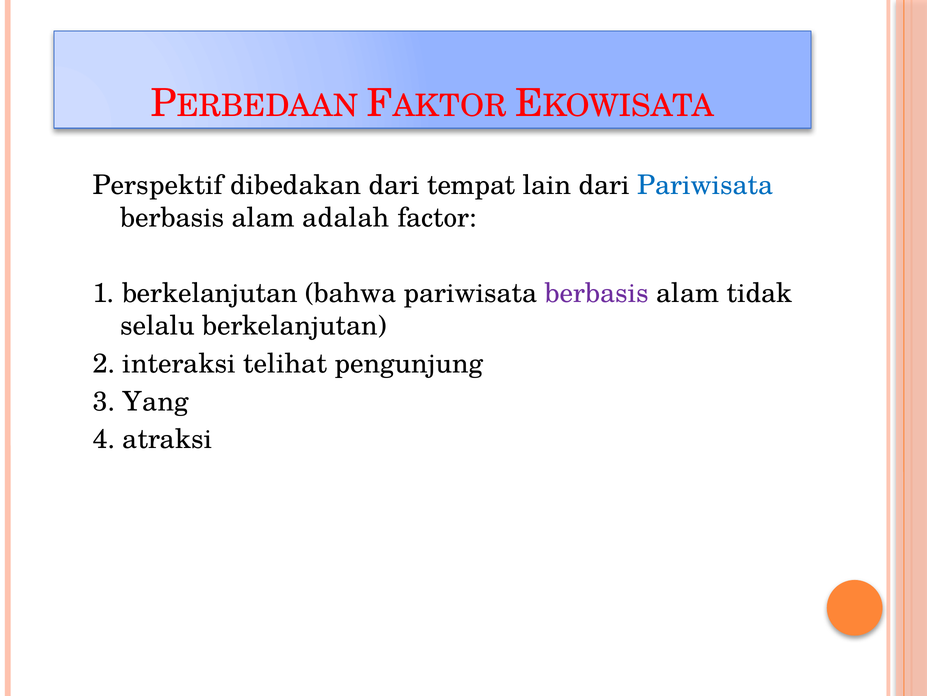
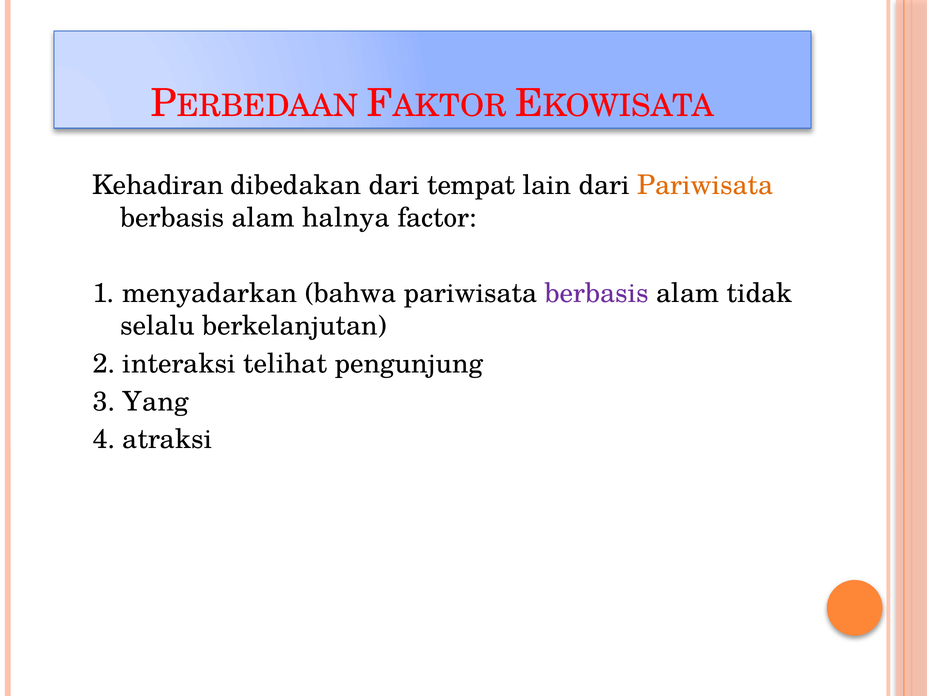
Perspektif: Perspektif -> Kehadiran
Pariwisata at (705, 185) colour: blue -> orange
adalah: adalah -> halnya
1 berkelanjutan: berkelanjutan -> menyadarkan
